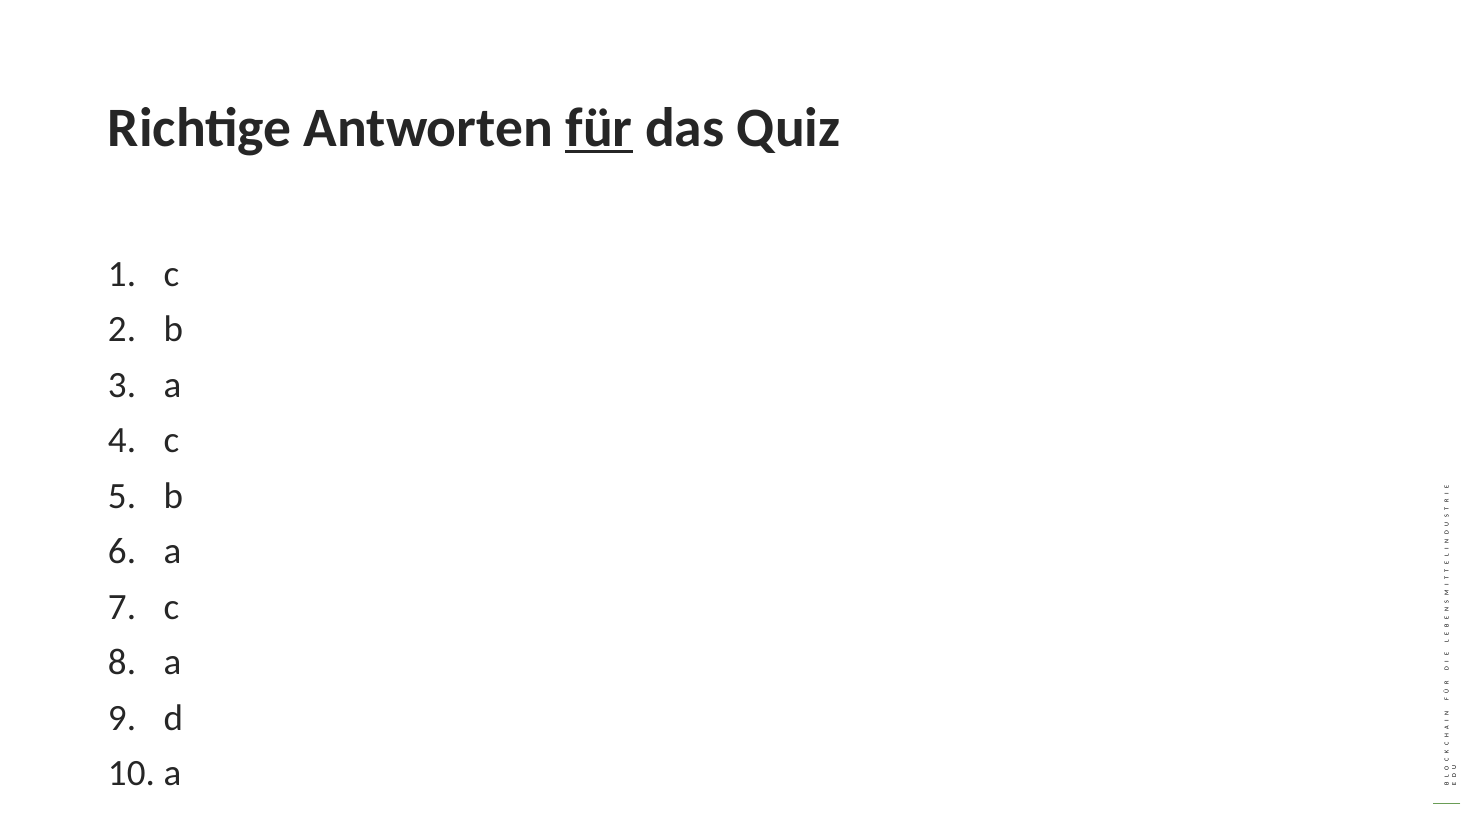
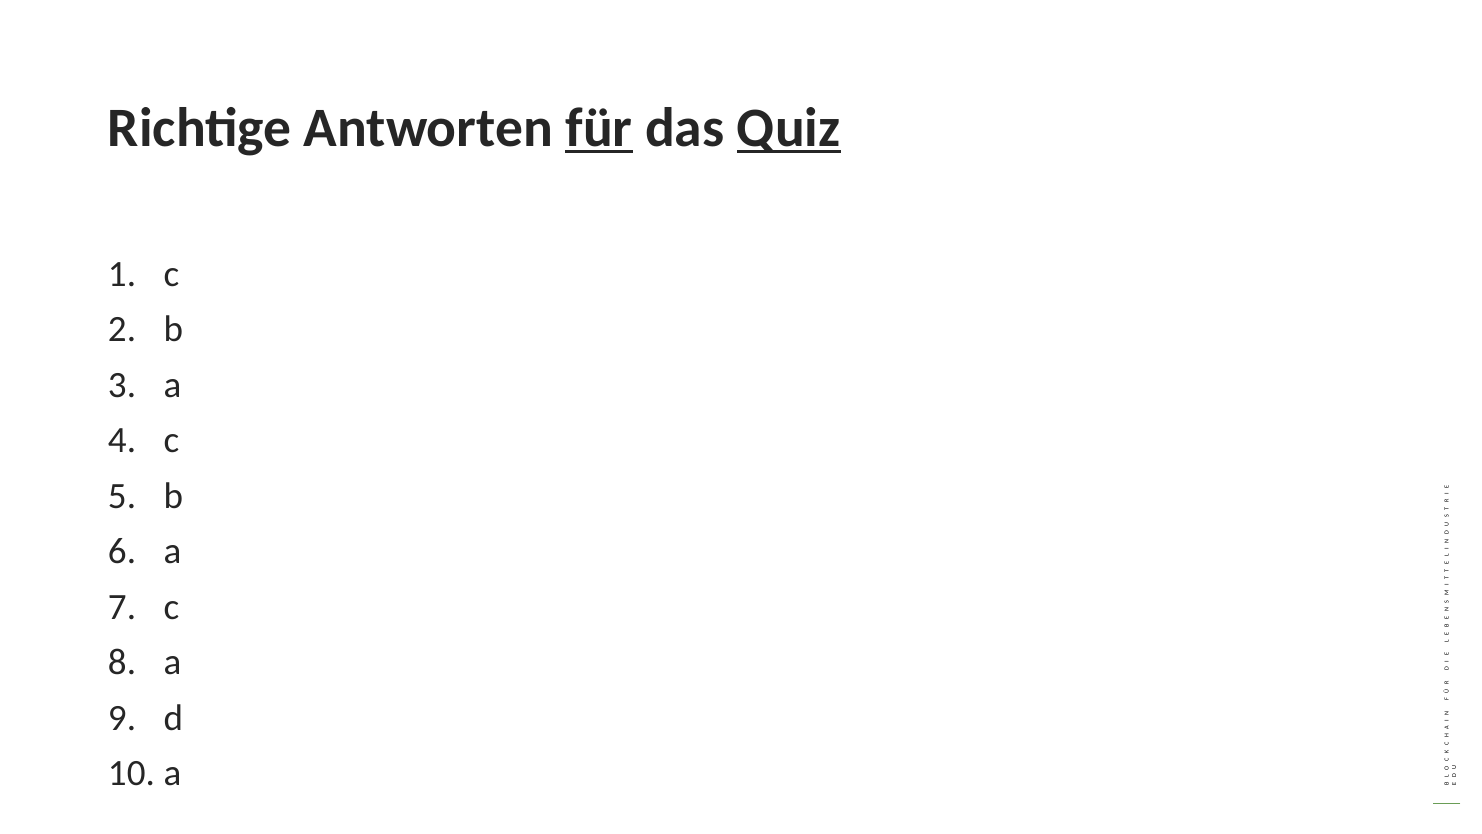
Quiz underline: none -> present
